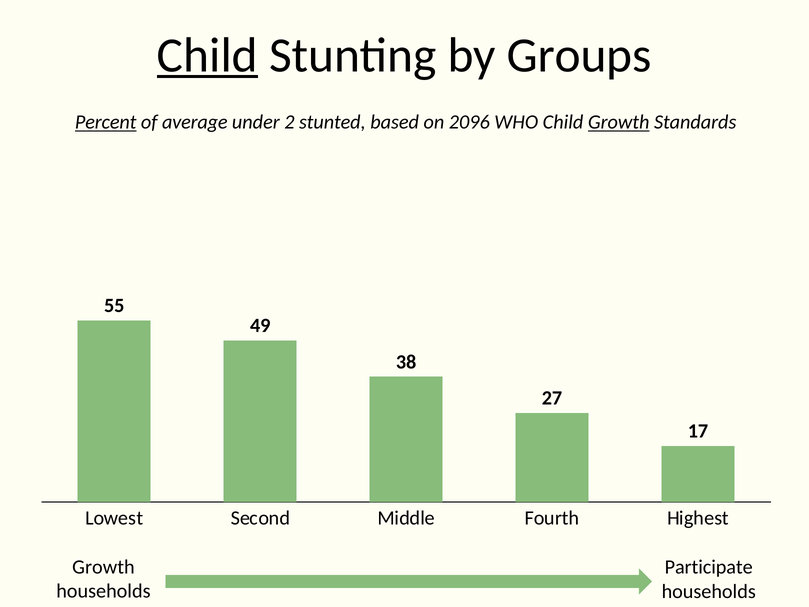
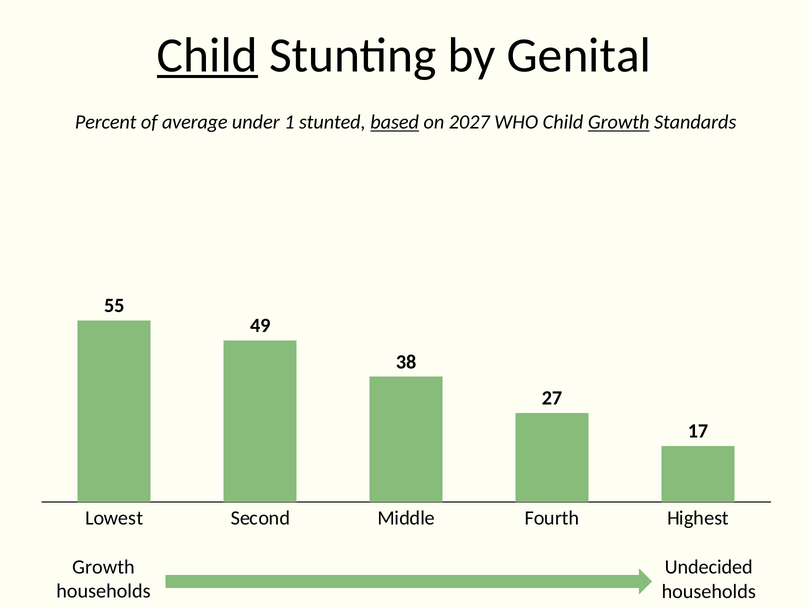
Groups: Groups -> Genital
Percent underline: present -> none
2: 2 -> 1
based underline: none -> present
2096: 2096 -> 2027
Participate: Participate -> Undecided
